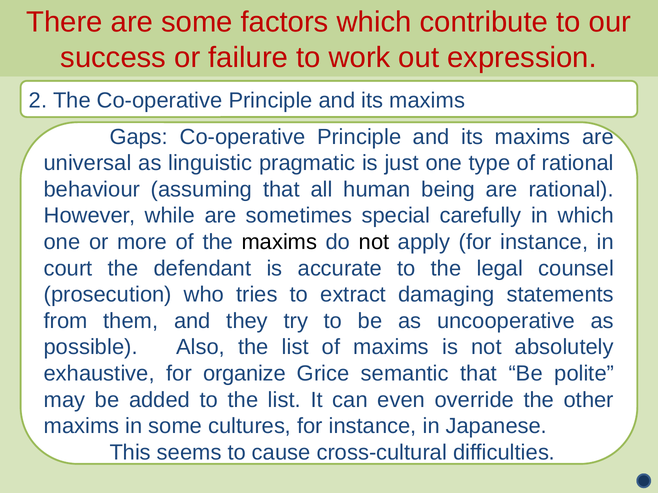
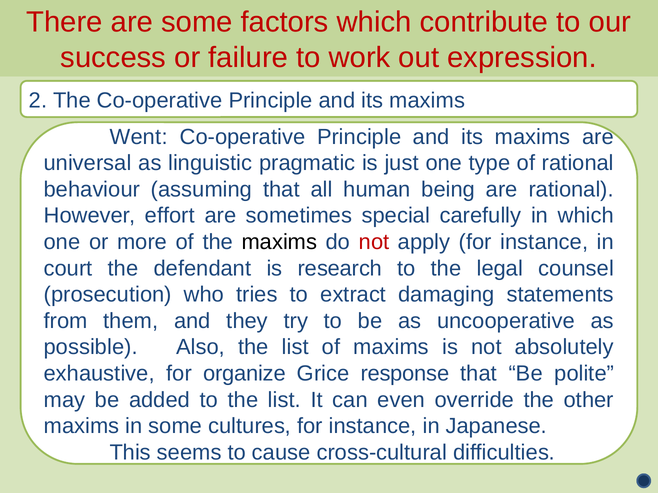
Gaps: Gaps -> Went
while: while -> effort
not at (374, 242) colour: black -> red
accurate: accurate -> research
semantic: semantic -> response
